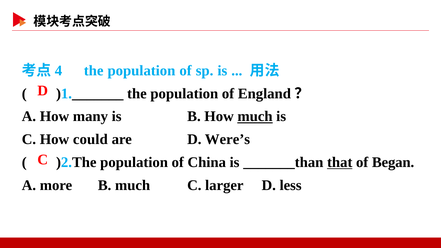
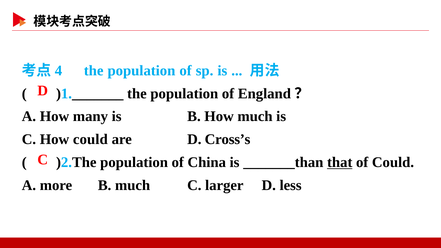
much at (255, 116) underline: present -> none
Were’s: Were’s -> Cross’s
of Began: Began -> Could
